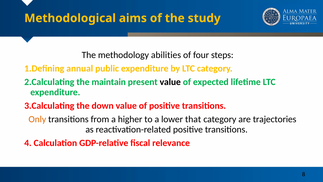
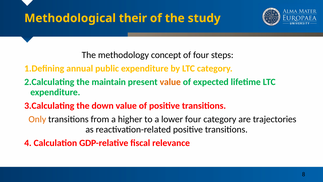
aims: aims -> their
abilities: abilities -> concept
value at (170, 82) colour: black -> orange
lower that: that -> four
